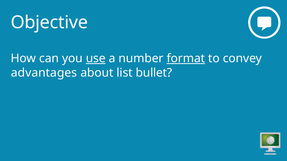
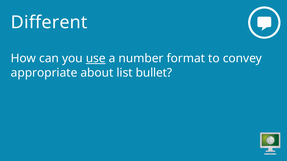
Objective: Objective -> Different
format underline: present -> none
advantages: advantages -> appropriate
